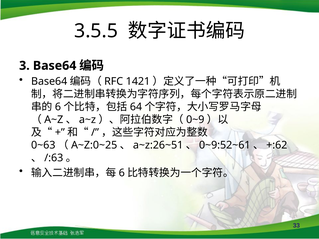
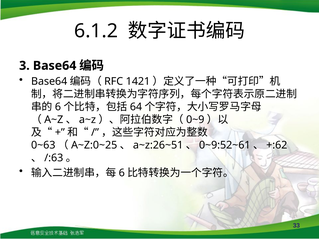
3.5.5: 3.5.5 -> 6.1.2
